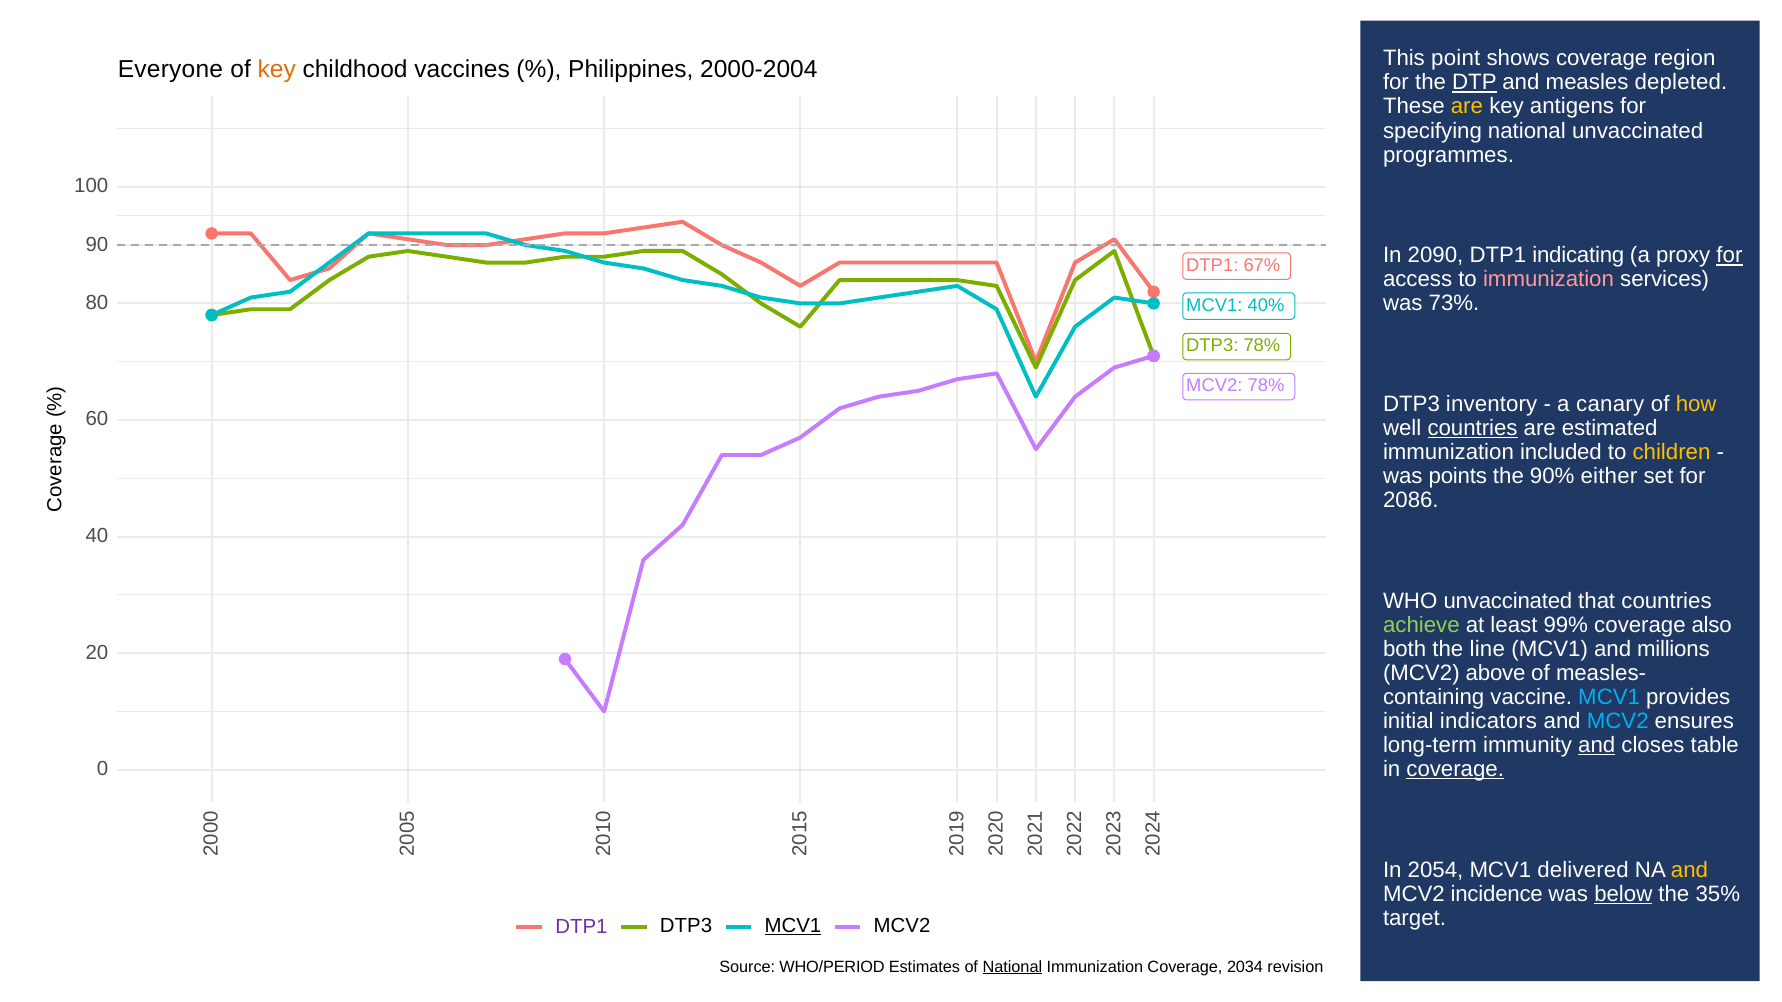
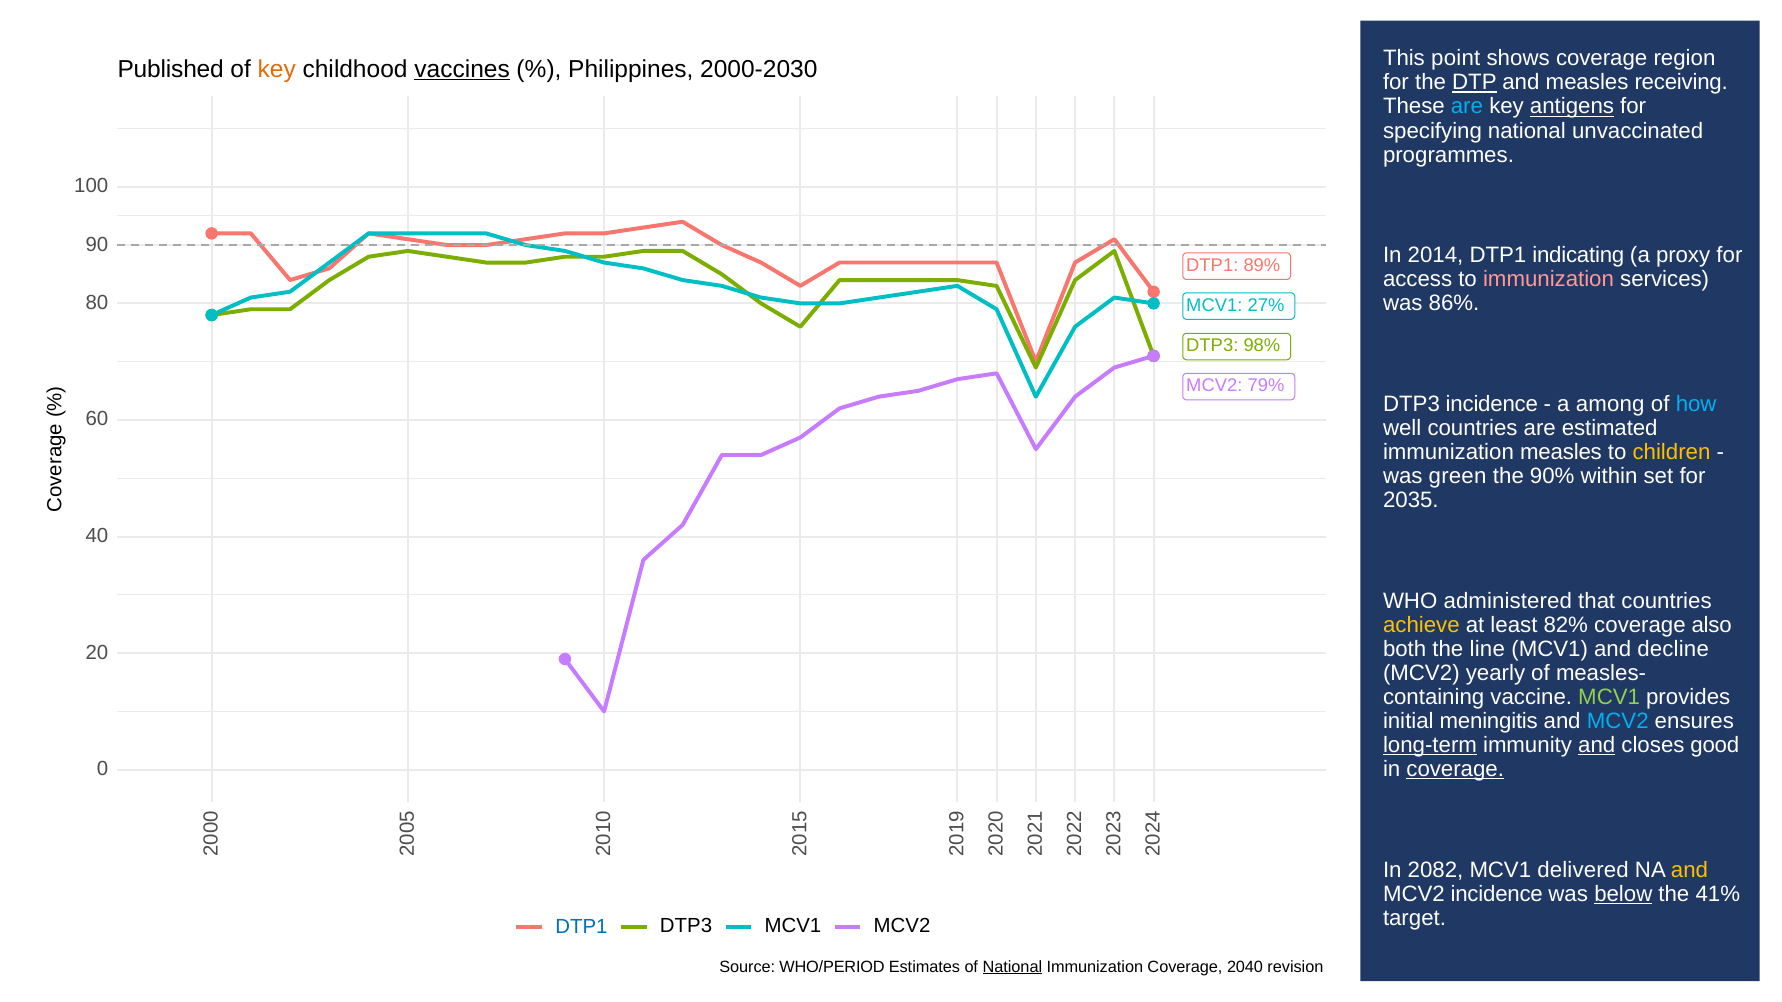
Everyone: Everyone -> Published
vaccines at (462, 69) underline: none -> present
2000-2004: 2000-2004 -> 2000-2030
depleted: depleted -> receiving
are at (1467, 107) colour: yellow -> light blue
antigens underline: none -> present
2090: 2090 -> 2014
for at (1729, 255) underline: present -> none
67%: 67% -> 89%
73%: 73% -> 86%
40%: 40% -> 27%
DTP3 78%: 78% -> 98%
MCV2 78%: 78% -> 79%
DTP3 inventory: inventory -> incidence
canary: canary -> among
how colour: yellow -> light blue
countries at (1473, 428) underline: present -> none
immunization included: included -> measles
points: points -> green
either: either -> within
2086: 2086 -> 2035
WHO unvaccinated: unvaccinated -> administered
achieve colour: light green -> yellow
99%: 99% -> 82%
millions: millions -> decline
above: above -> yearly
MCV1 at (1609, 697) colour: light blue -> light green
indicators: indicators -> meningitis
long-term underline: none -> present
table: table -> good
2054: 2054 -> 2082
35%: 35% -> 41%
DTP1 at (581, 927) colour: purple -> blue
MCV1 at (793, 926) underline: present -> none
2034: 2034 -> 2040
